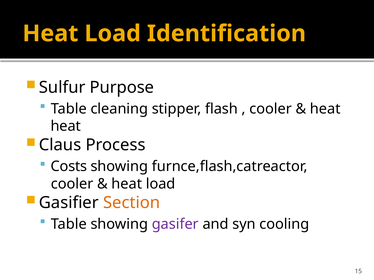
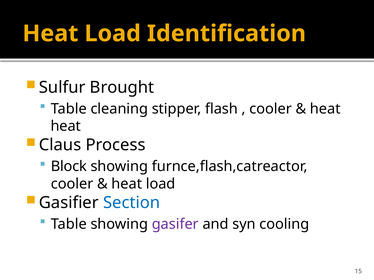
Purpose: Purpose -> Brought
Costs: Costs -> Block
Section colour: orange -> blue
